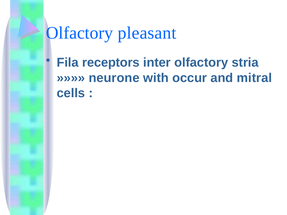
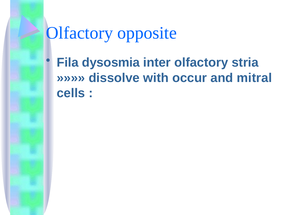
pleasant: pleasant -> opposite
receptors: receptors -> dysosmia
neurone: neurone -> dissolve
